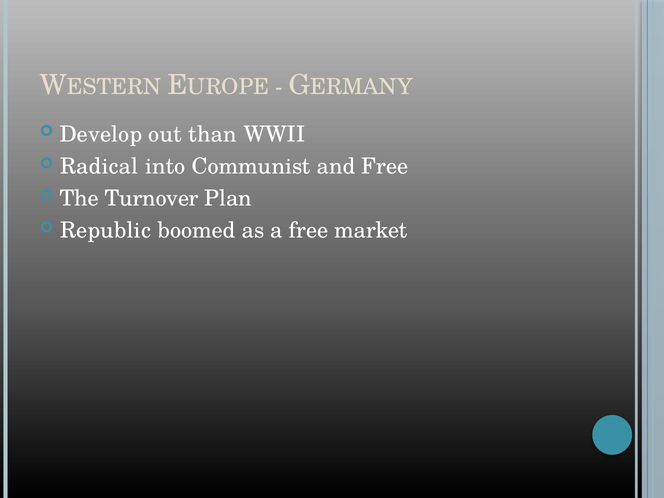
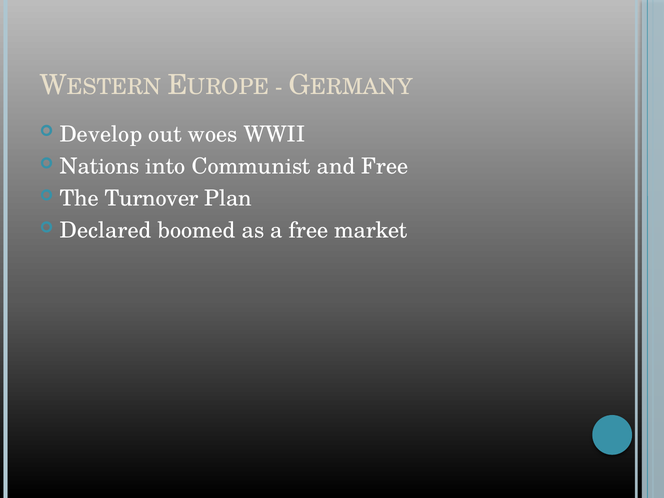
than: than -> woes
Radical: Radical -> Nations
Republic: Republic -> Declared
